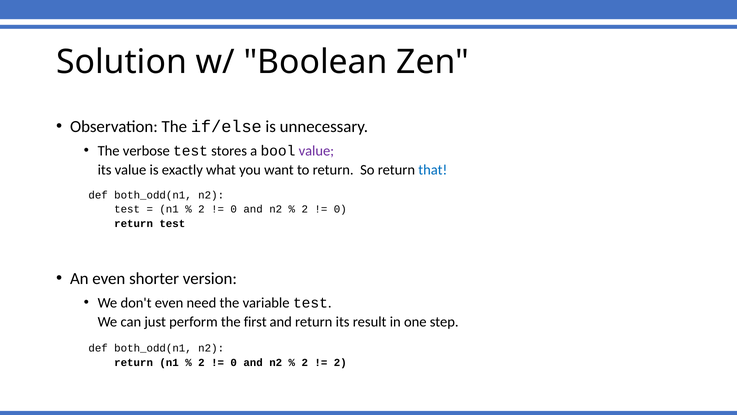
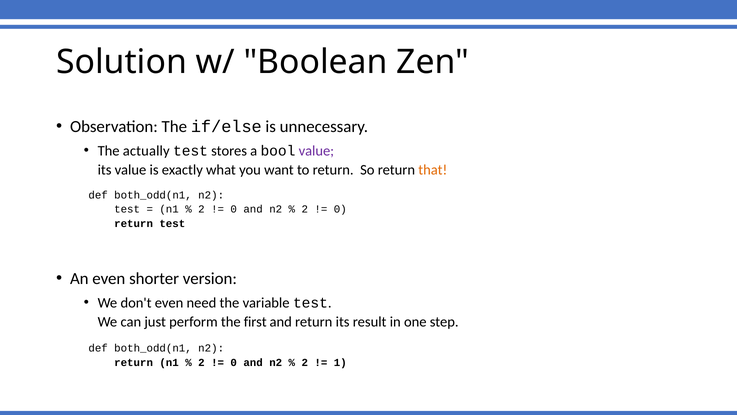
verbose: verbose -> actually
that colour: blue -> orange
2 at (340, 362): 2 -> 1
